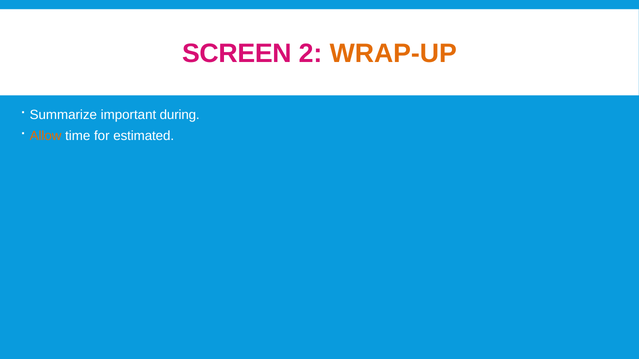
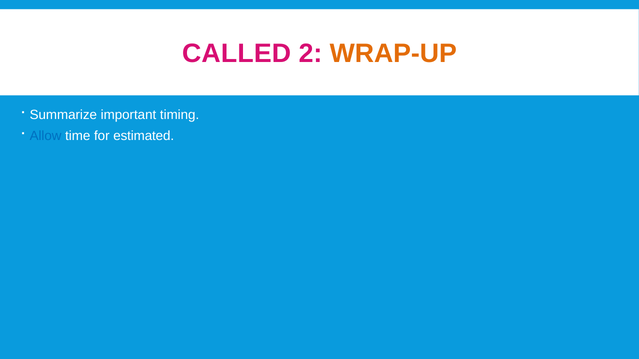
SCREEN: SCREEN -> CALLED
during: during -> timing
Allow colour: orange -> blue
